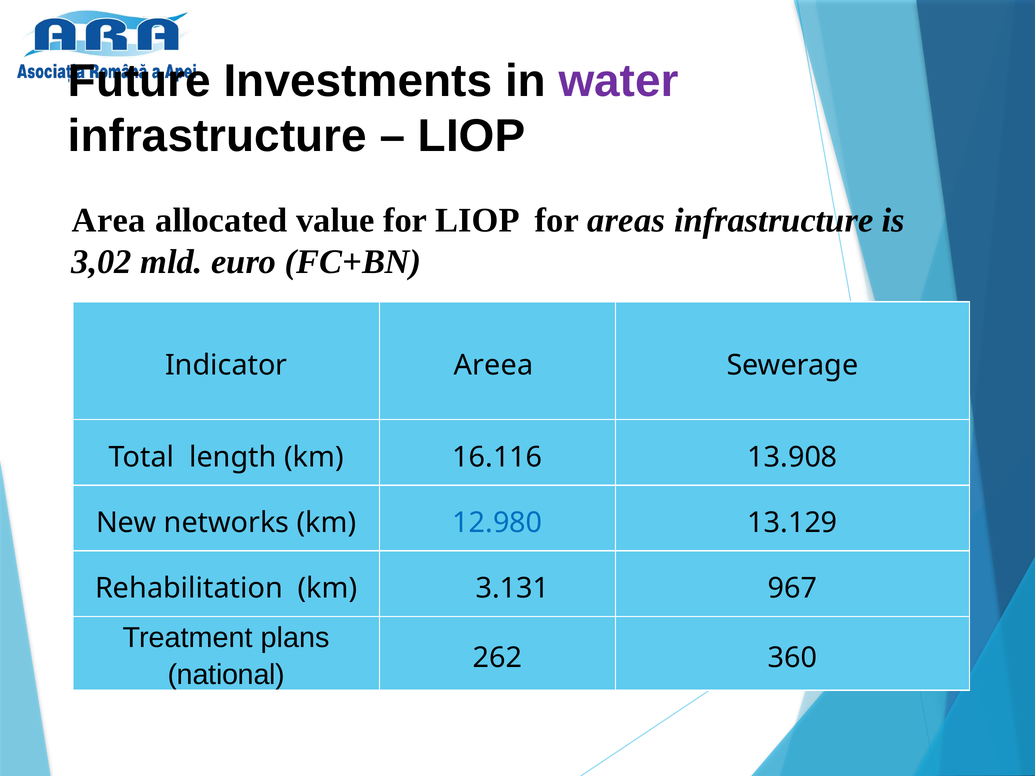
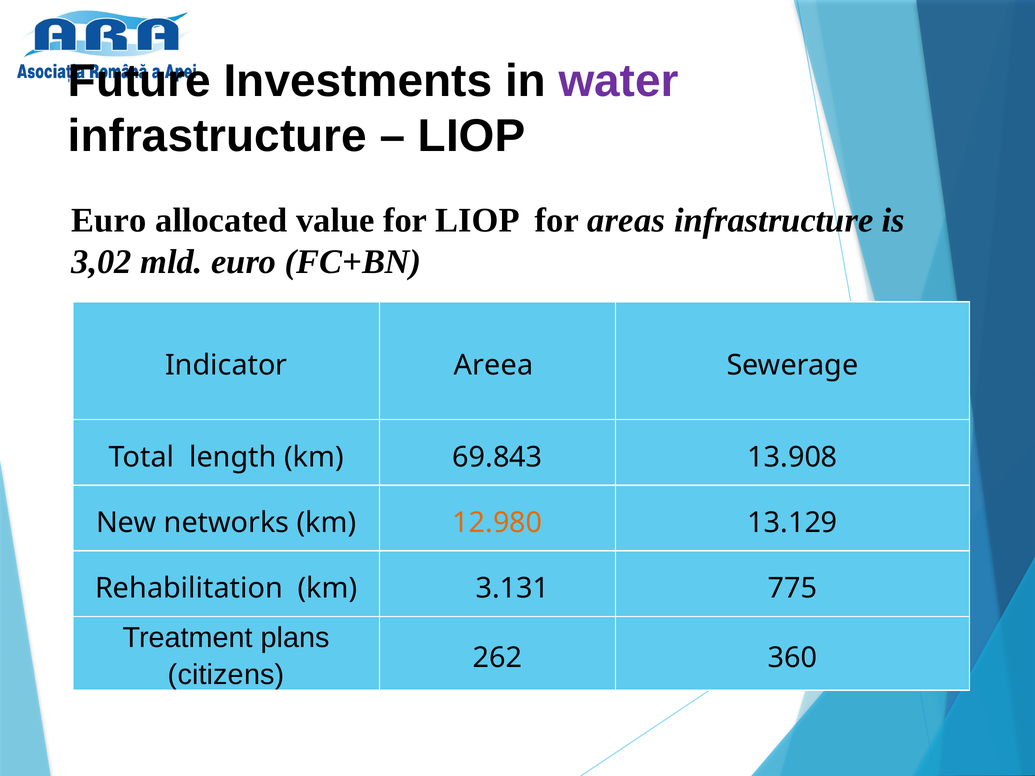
Area at (109, 221): Area -> Euro
16.116: 16.116 -> 69.843
12.980 colour: blue -> orange
967: 967 -> 775
national: national -> citizens
